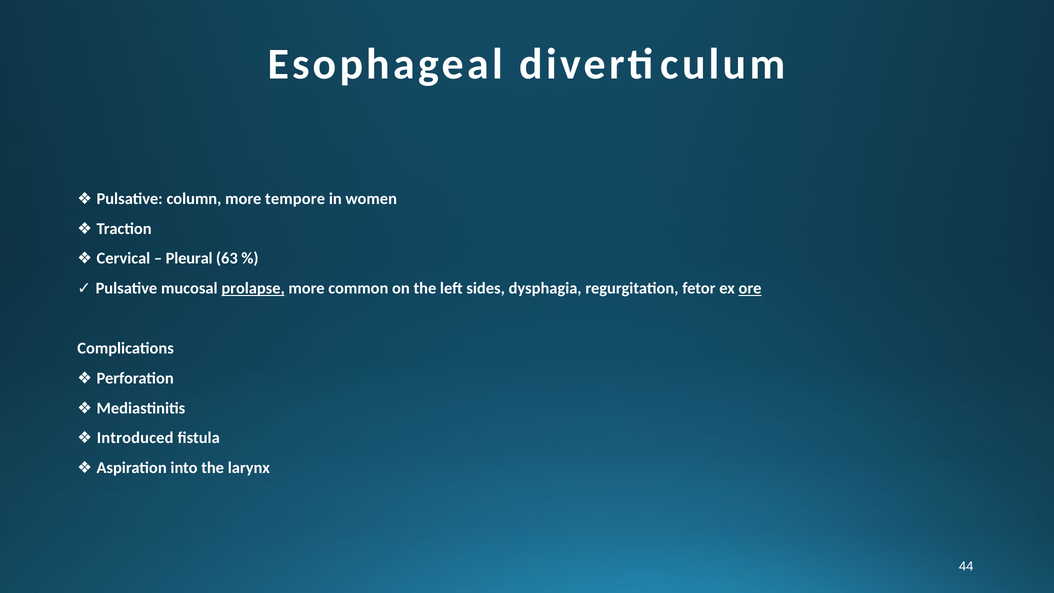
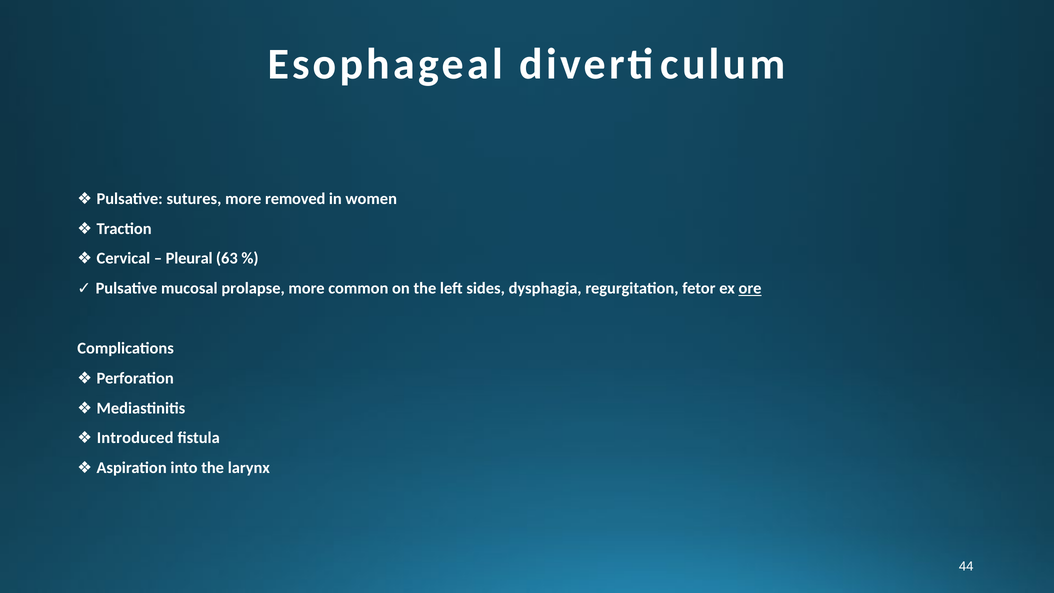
column: column -> sutures
tempore: tempore -> removed
prolapse underline: present -> none
